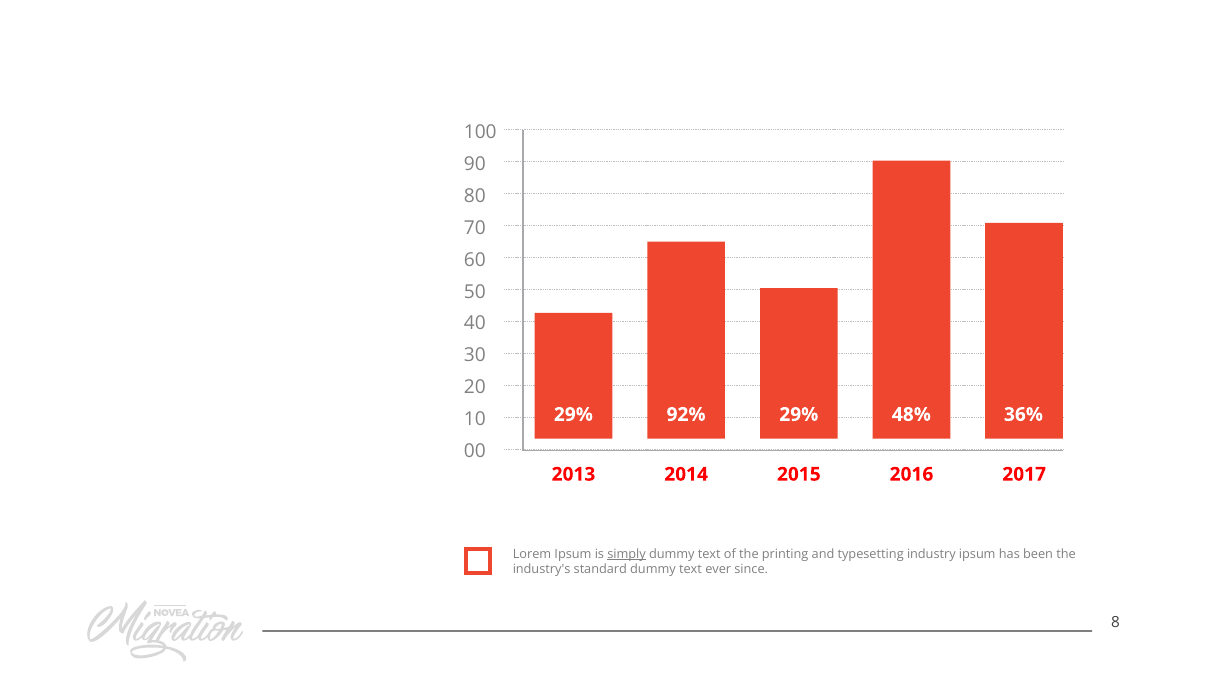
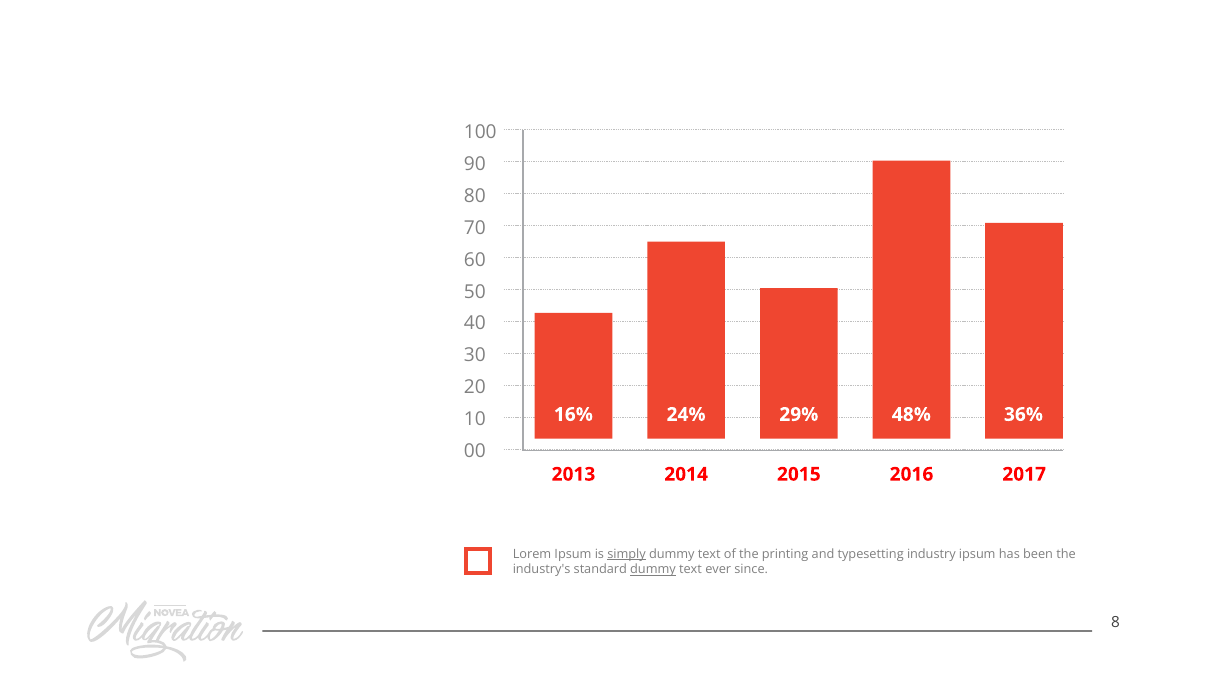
29% at (573, 415): 29% -> 16%
92%: 92% -> 24%
dummy at (653, 570) underline: none -> present
